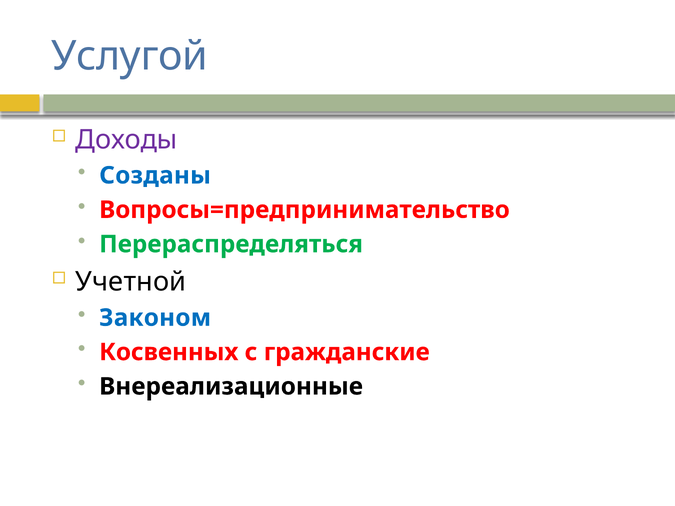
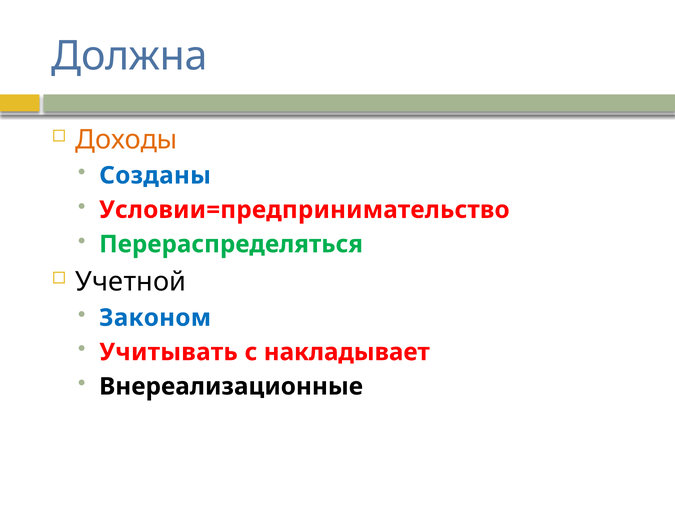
Услугой: Услугой -> Должна
Доходы colour: purple -> orange
Вопросы=предпринимательство: Вопросы=предпринимательство -> Условии=предпринимательство
Косвенных: Косвенных -> Учитывать
гражданские: гражданские -> накладывает
